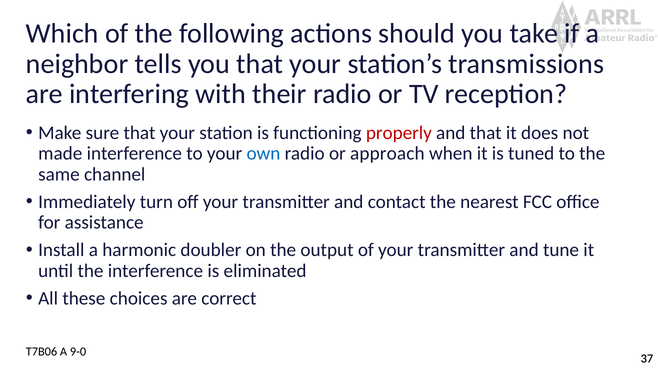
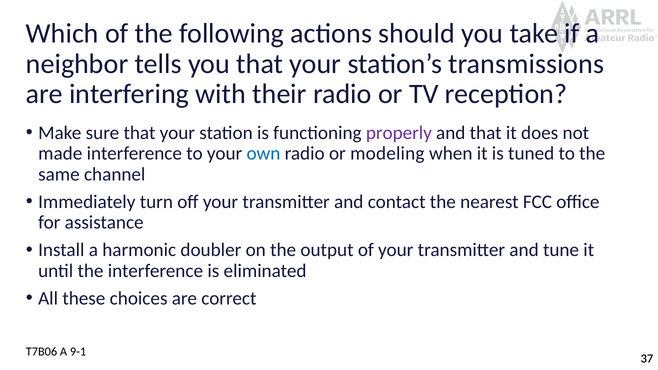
properly colour: red -> purple
approach: approach -> modeling
9-0: 9-0 -> 9-1
